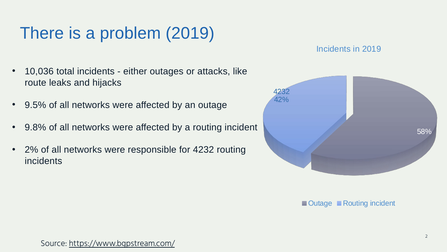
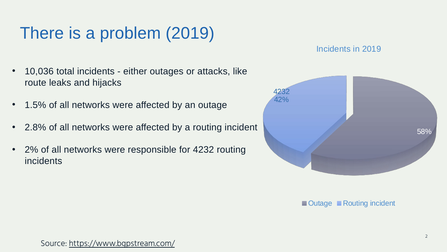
9.5%: 9.5% -> 1.5%
9.8%: 9.8% -> 2.8%
